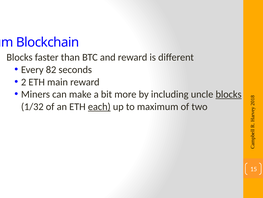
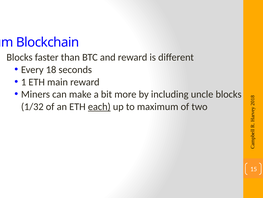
82: 82 -> 18
2 at (24, 82): 2 -> 1
blocks at (229, 94) underline: present -> none
